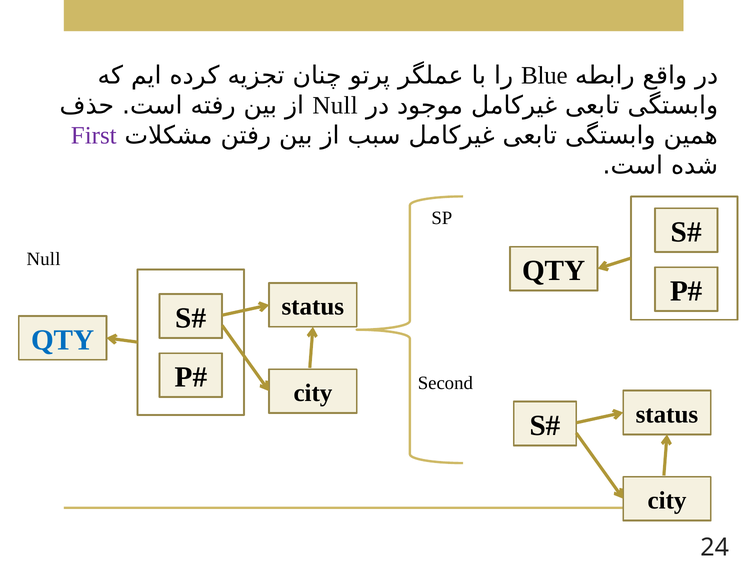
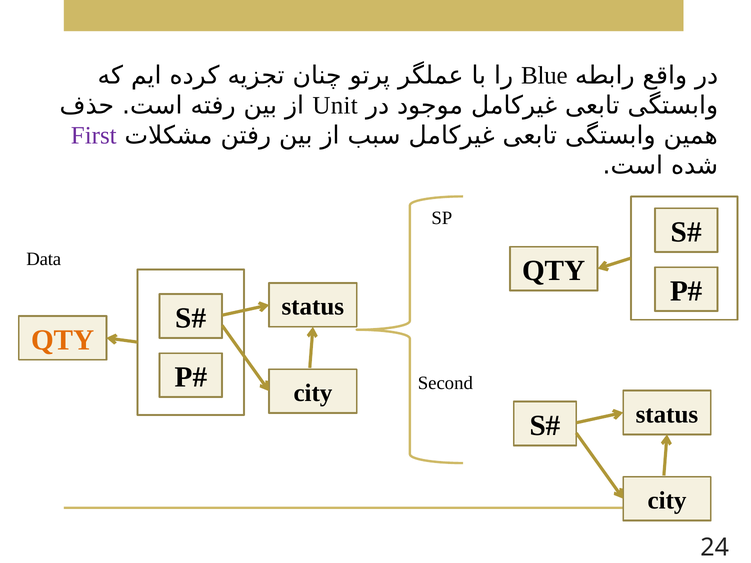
Null at (335, 106): Null -> Unit
Null at (43, 259): Null -> Data
QTY at (63, 340) colour: blue -> orange
